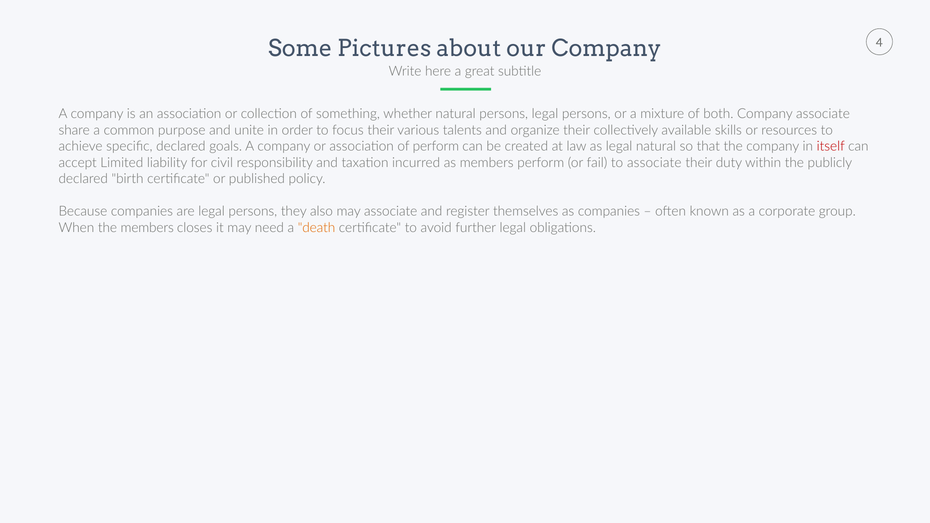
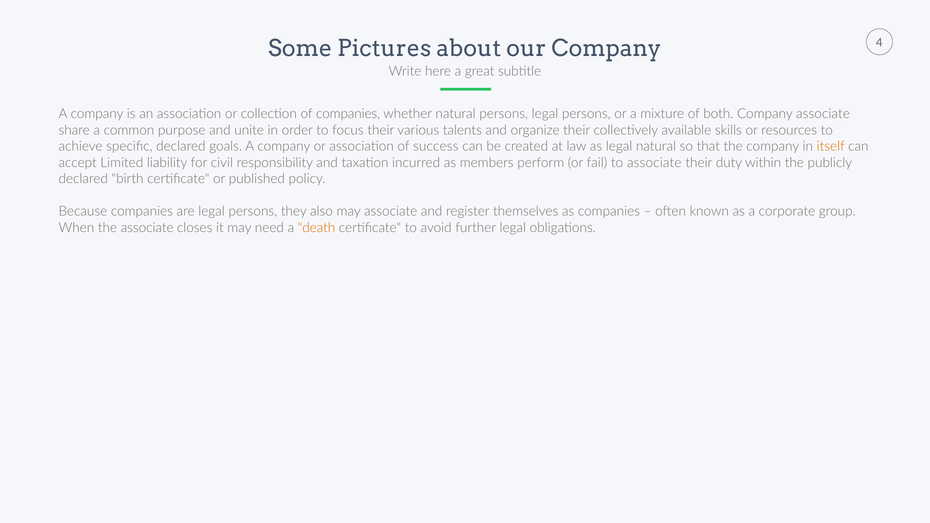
of something: something -> companies
of perform: perform -> success
itself colour: red -> orange
the members: members -> associate
